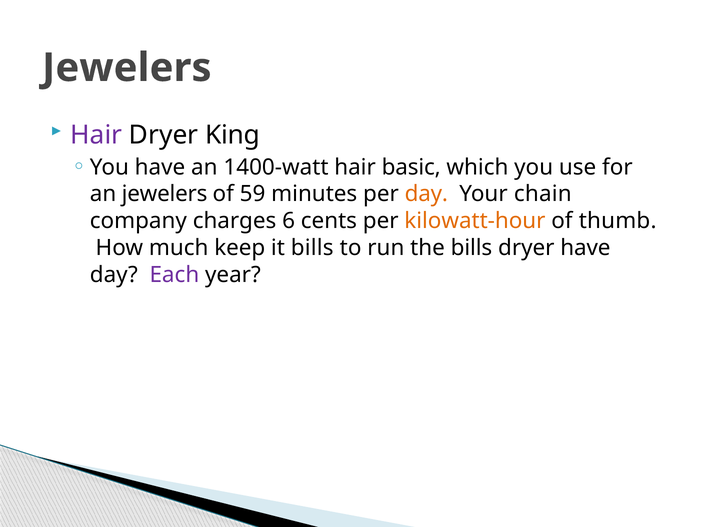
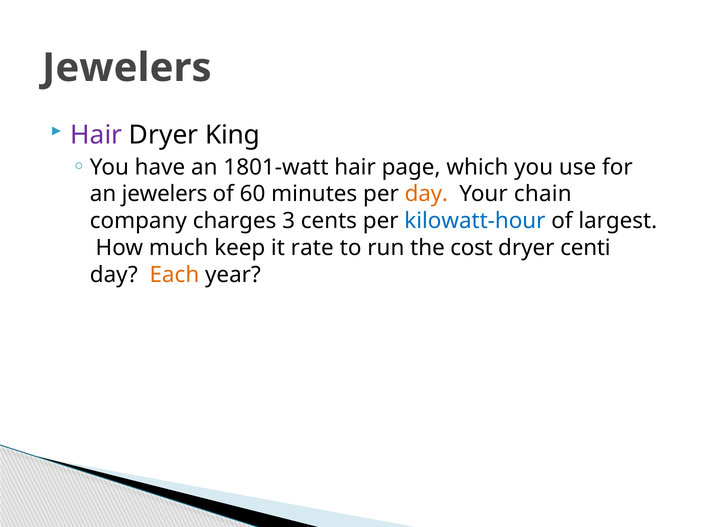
1400-watt: 1400-watt -> 1801-watt
basic: basic -> page
59: 59 -> 60
6: 6 -> 3
kilowatt-hour colour: orange -> blue
thumb: thumb -> largest
it bills: bills -> rate
the bills: bills -> cost
dryer have: have -> centi
Each colour: purple -> orange
